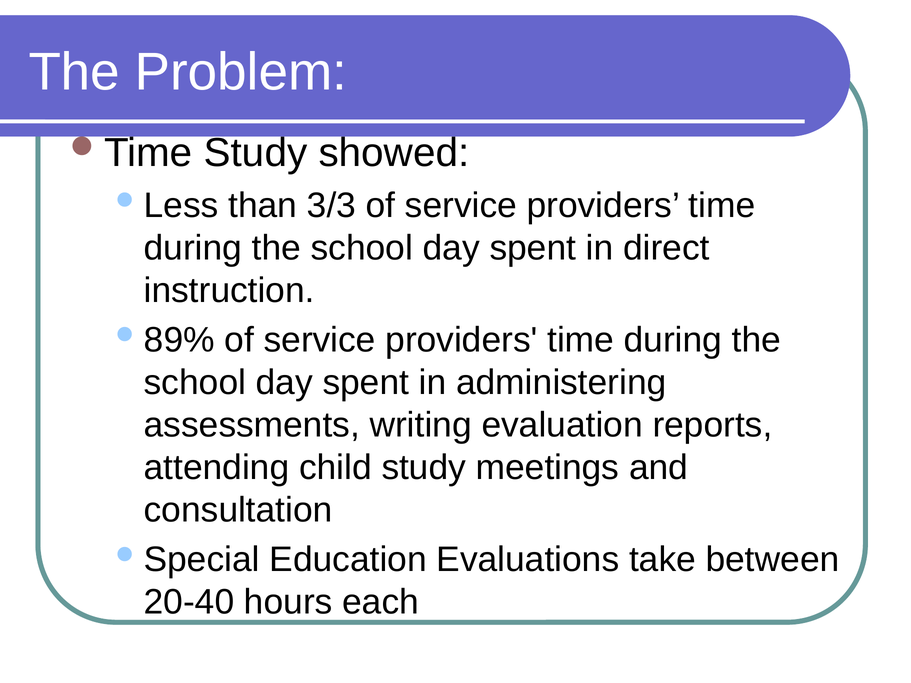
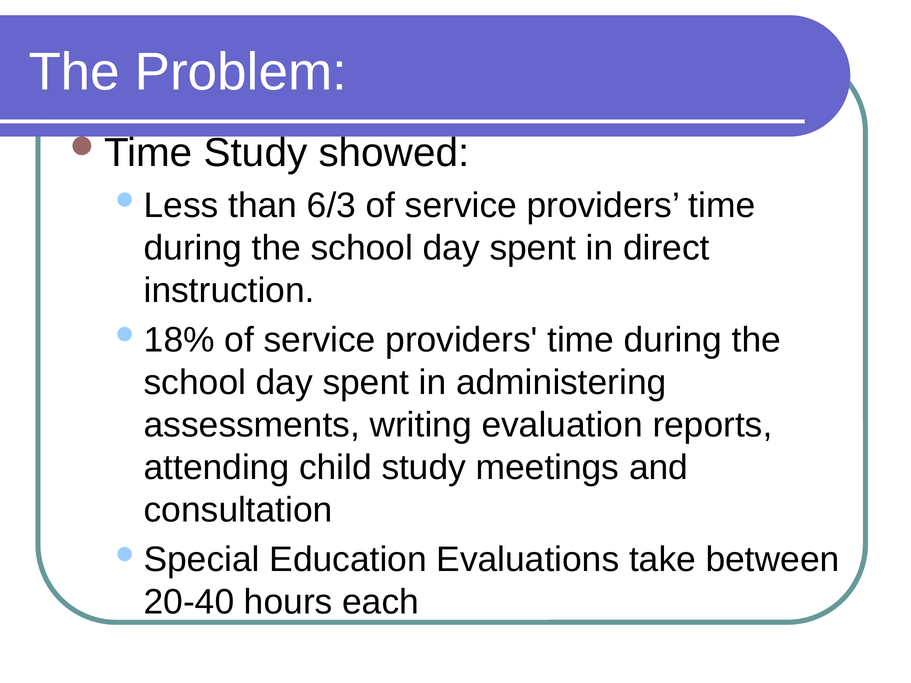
3/3: 3/3 -> 6/3
89%: 89% -> 18%
